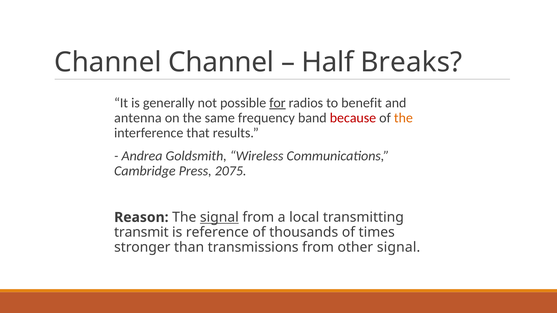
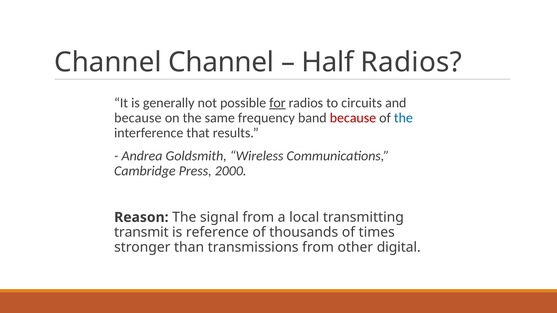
Half Breaks: Breaks -> Radios
benefit: benefit -> circuits
antenna at (138, 118): antenna -> because
the at (403, 118) colour: orange -> blue
2075: 2075 -> 2000
signal at (219, 218) underline: present -> none
other signal: signal -> digital
